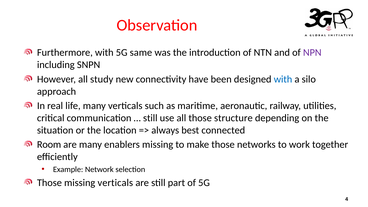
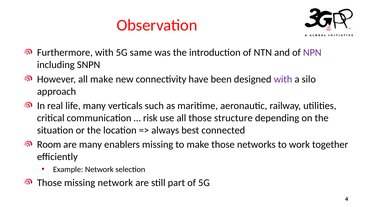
all study: study -> make
with at (283, 79) colour: blue -> purple
still at (150, 118): still -> risk
missing verticals: verticals -> network
